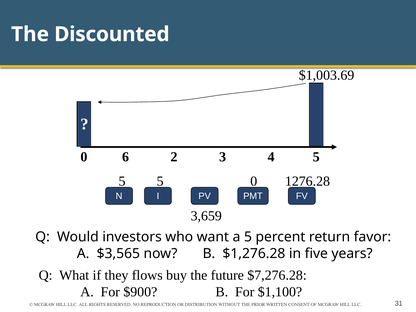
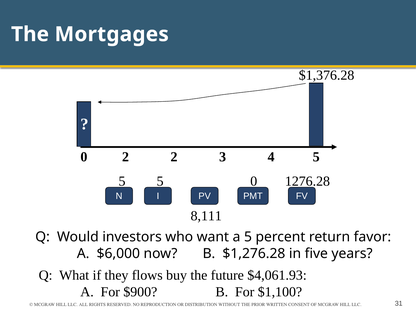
Discounted: Discounted -> Mortgages
$1,003.69: $1,003.69 -> $1,376.28
0 6: 6 -> 2
3,659: 3,659 -> 8,111
$3,565: $3,565 -> $6,000
$7,276.28: $7,276.28 -> $4,061.93
